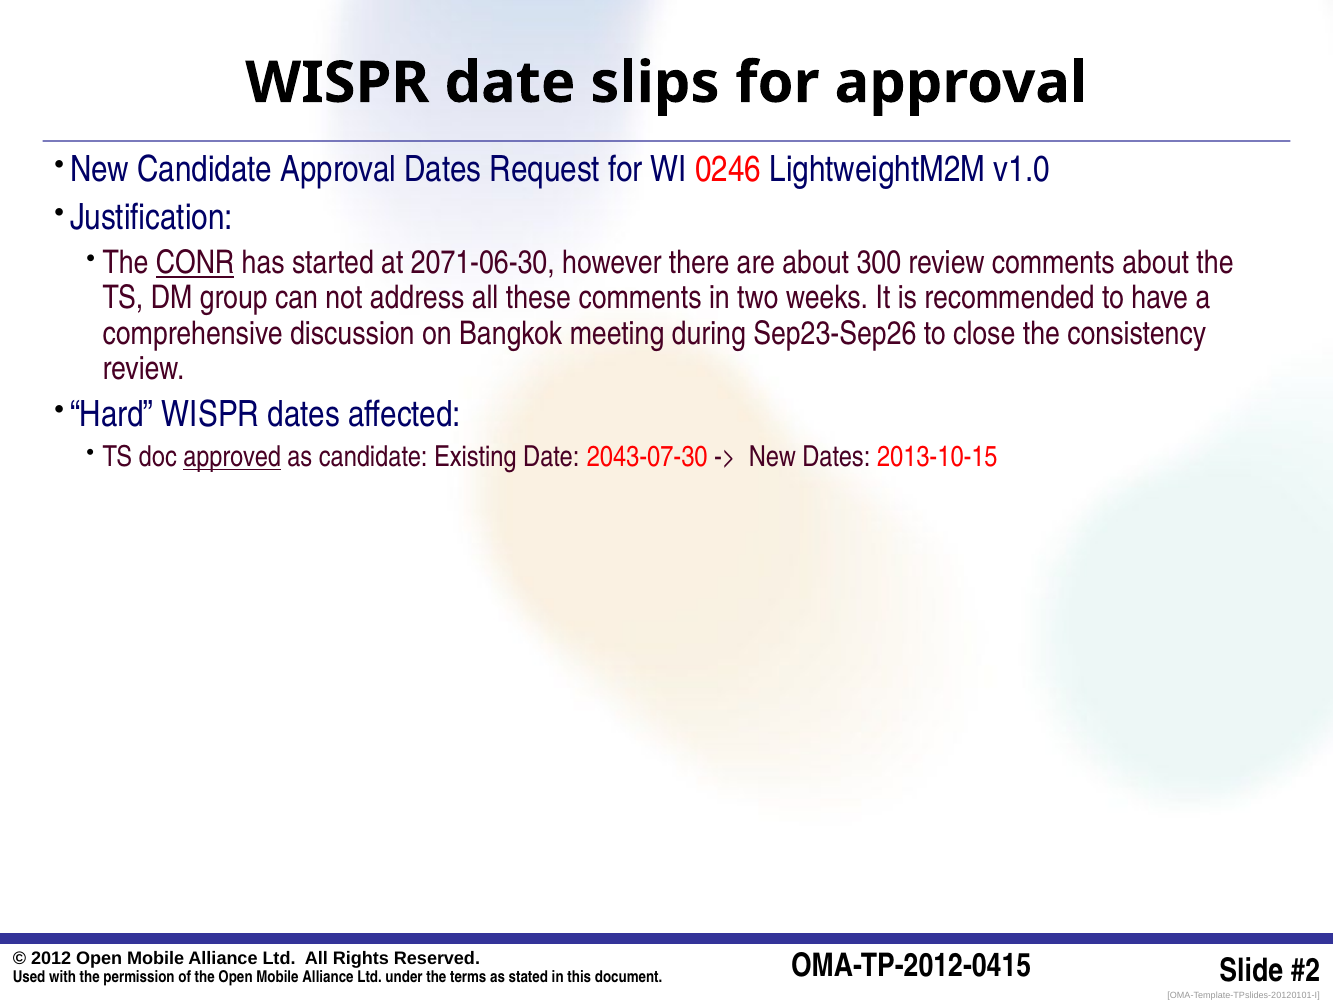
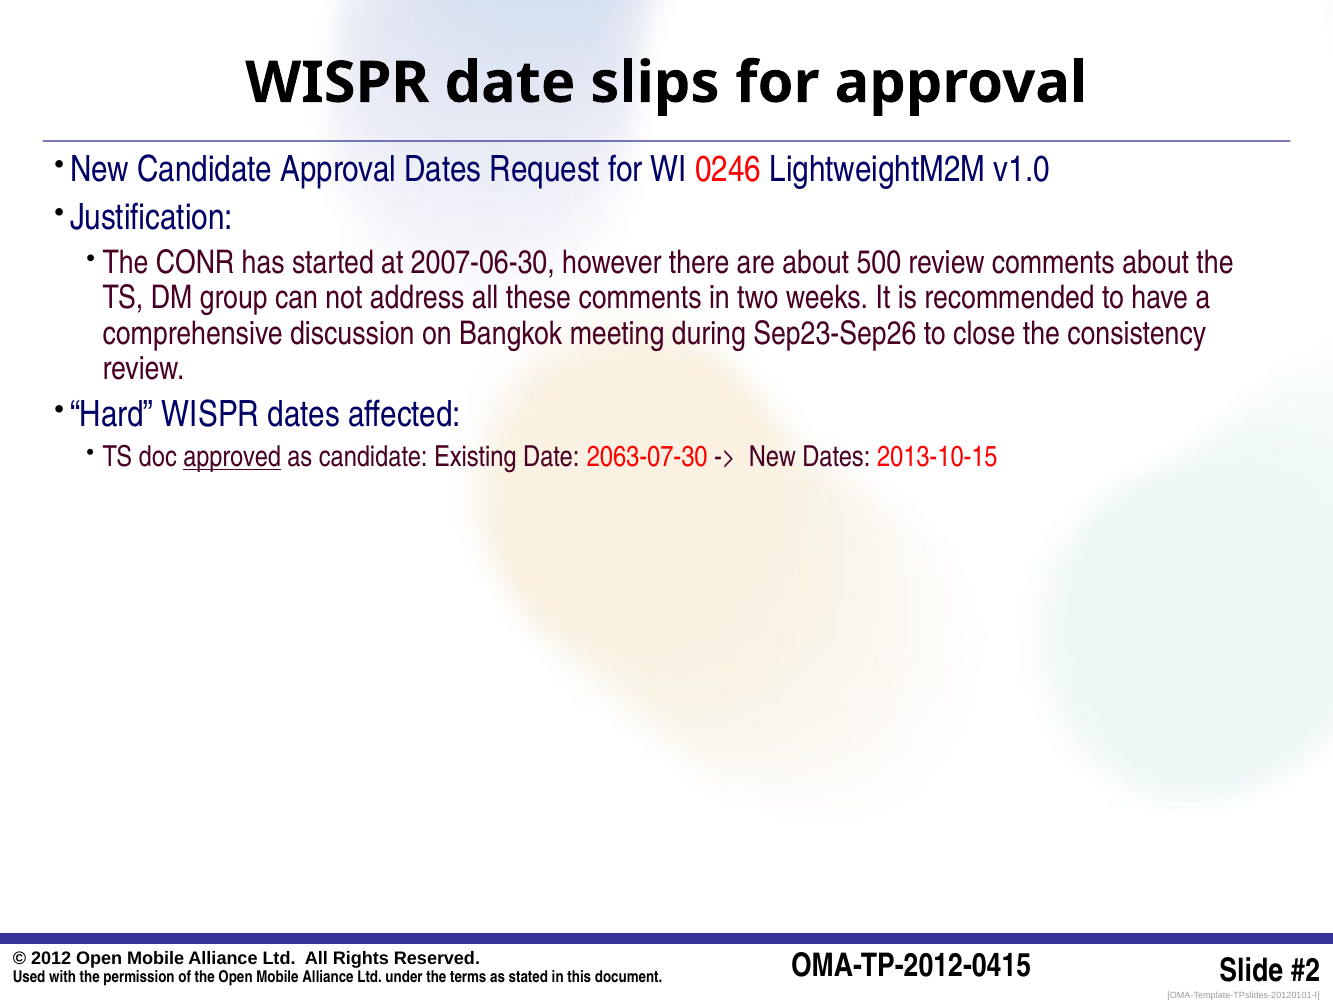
CONR underline: present -> none
2071-06-30: 2071-06-30 -> 2007-06-30
300: 300 -> 500
2043-07-30: 2043-07-30 -> 2063-07-30
